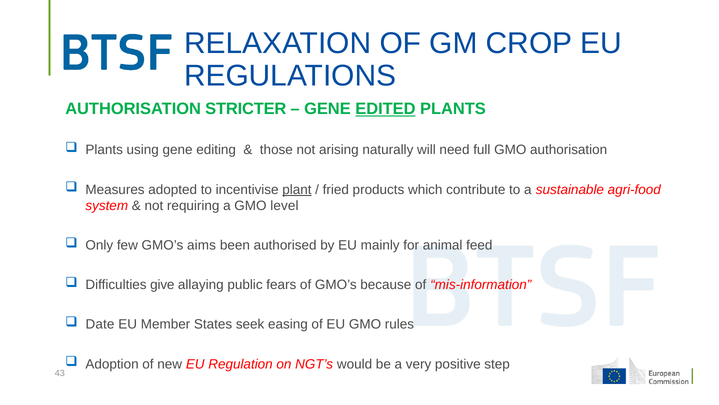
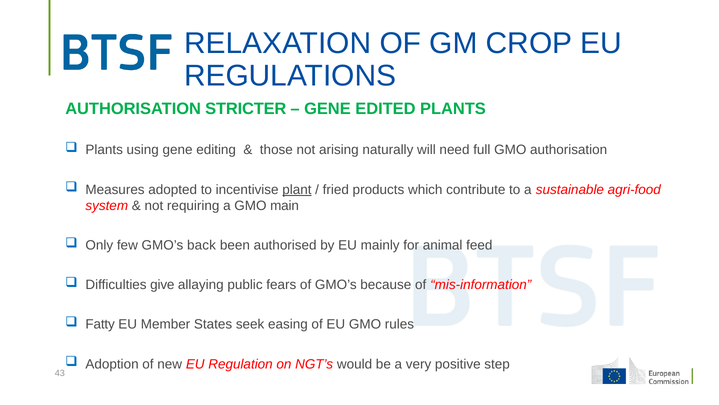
EDITED underline: present -> none
level: level -> main
aims: aims -> back
Date: Date -> Fatty
